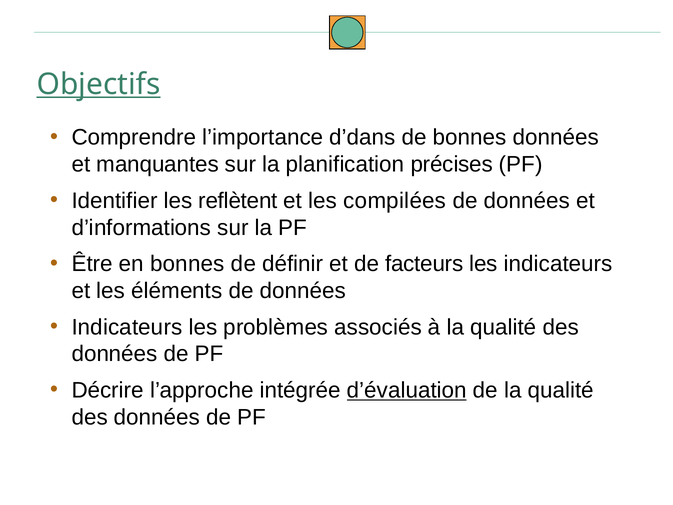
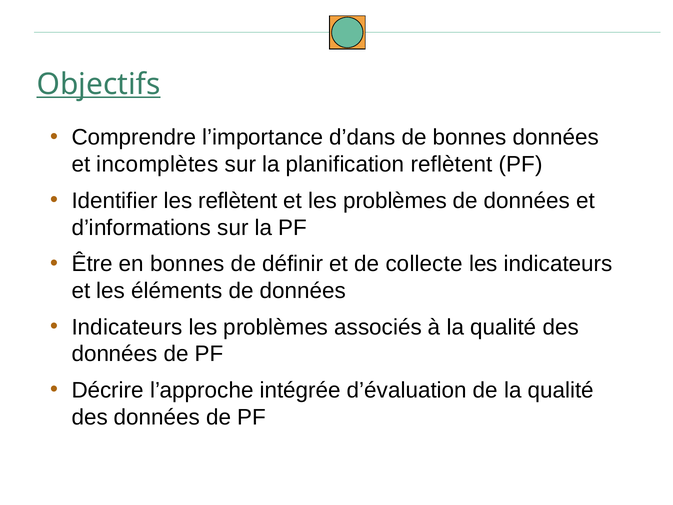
manquantes: manquantes -> incomplètes
planification précises: précises -> reflètent
et les compilées: compilées -> problèmes
facteurs: facteurs -> collecte
d’évaluation underline: present -> none
